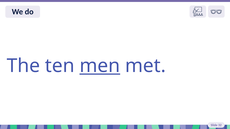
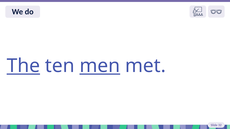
The underline: none -> present
